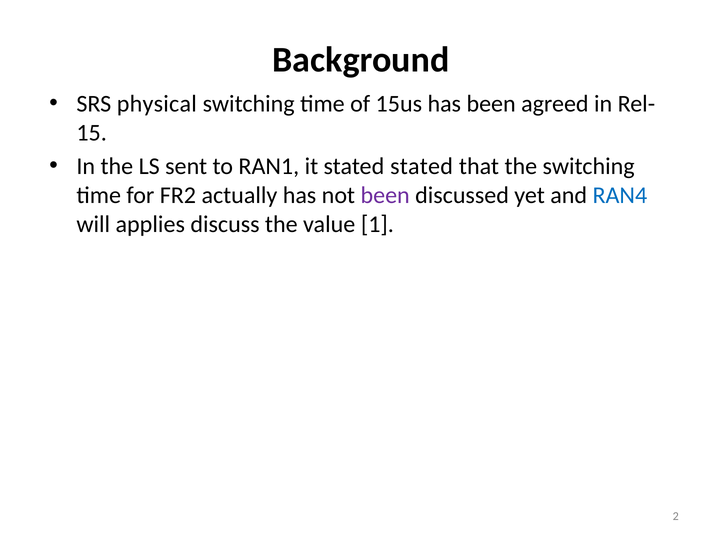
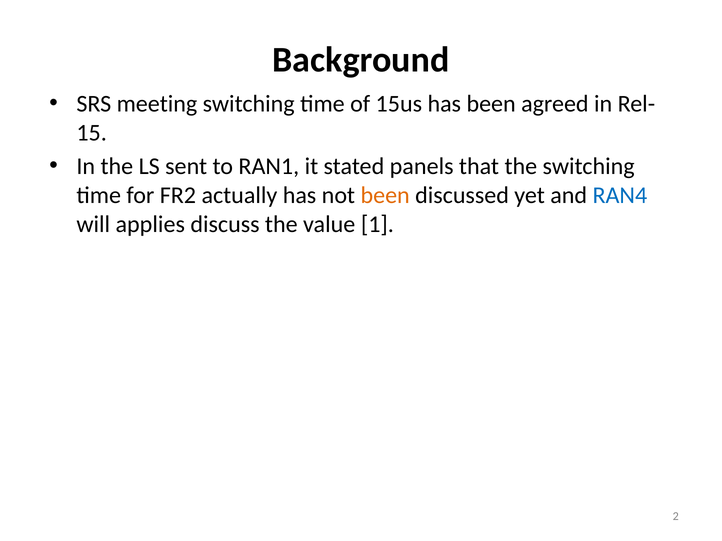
physical: physical -> meeting
stated stated: stated -> panels
been at (385, 195) colour: purple -> orange
